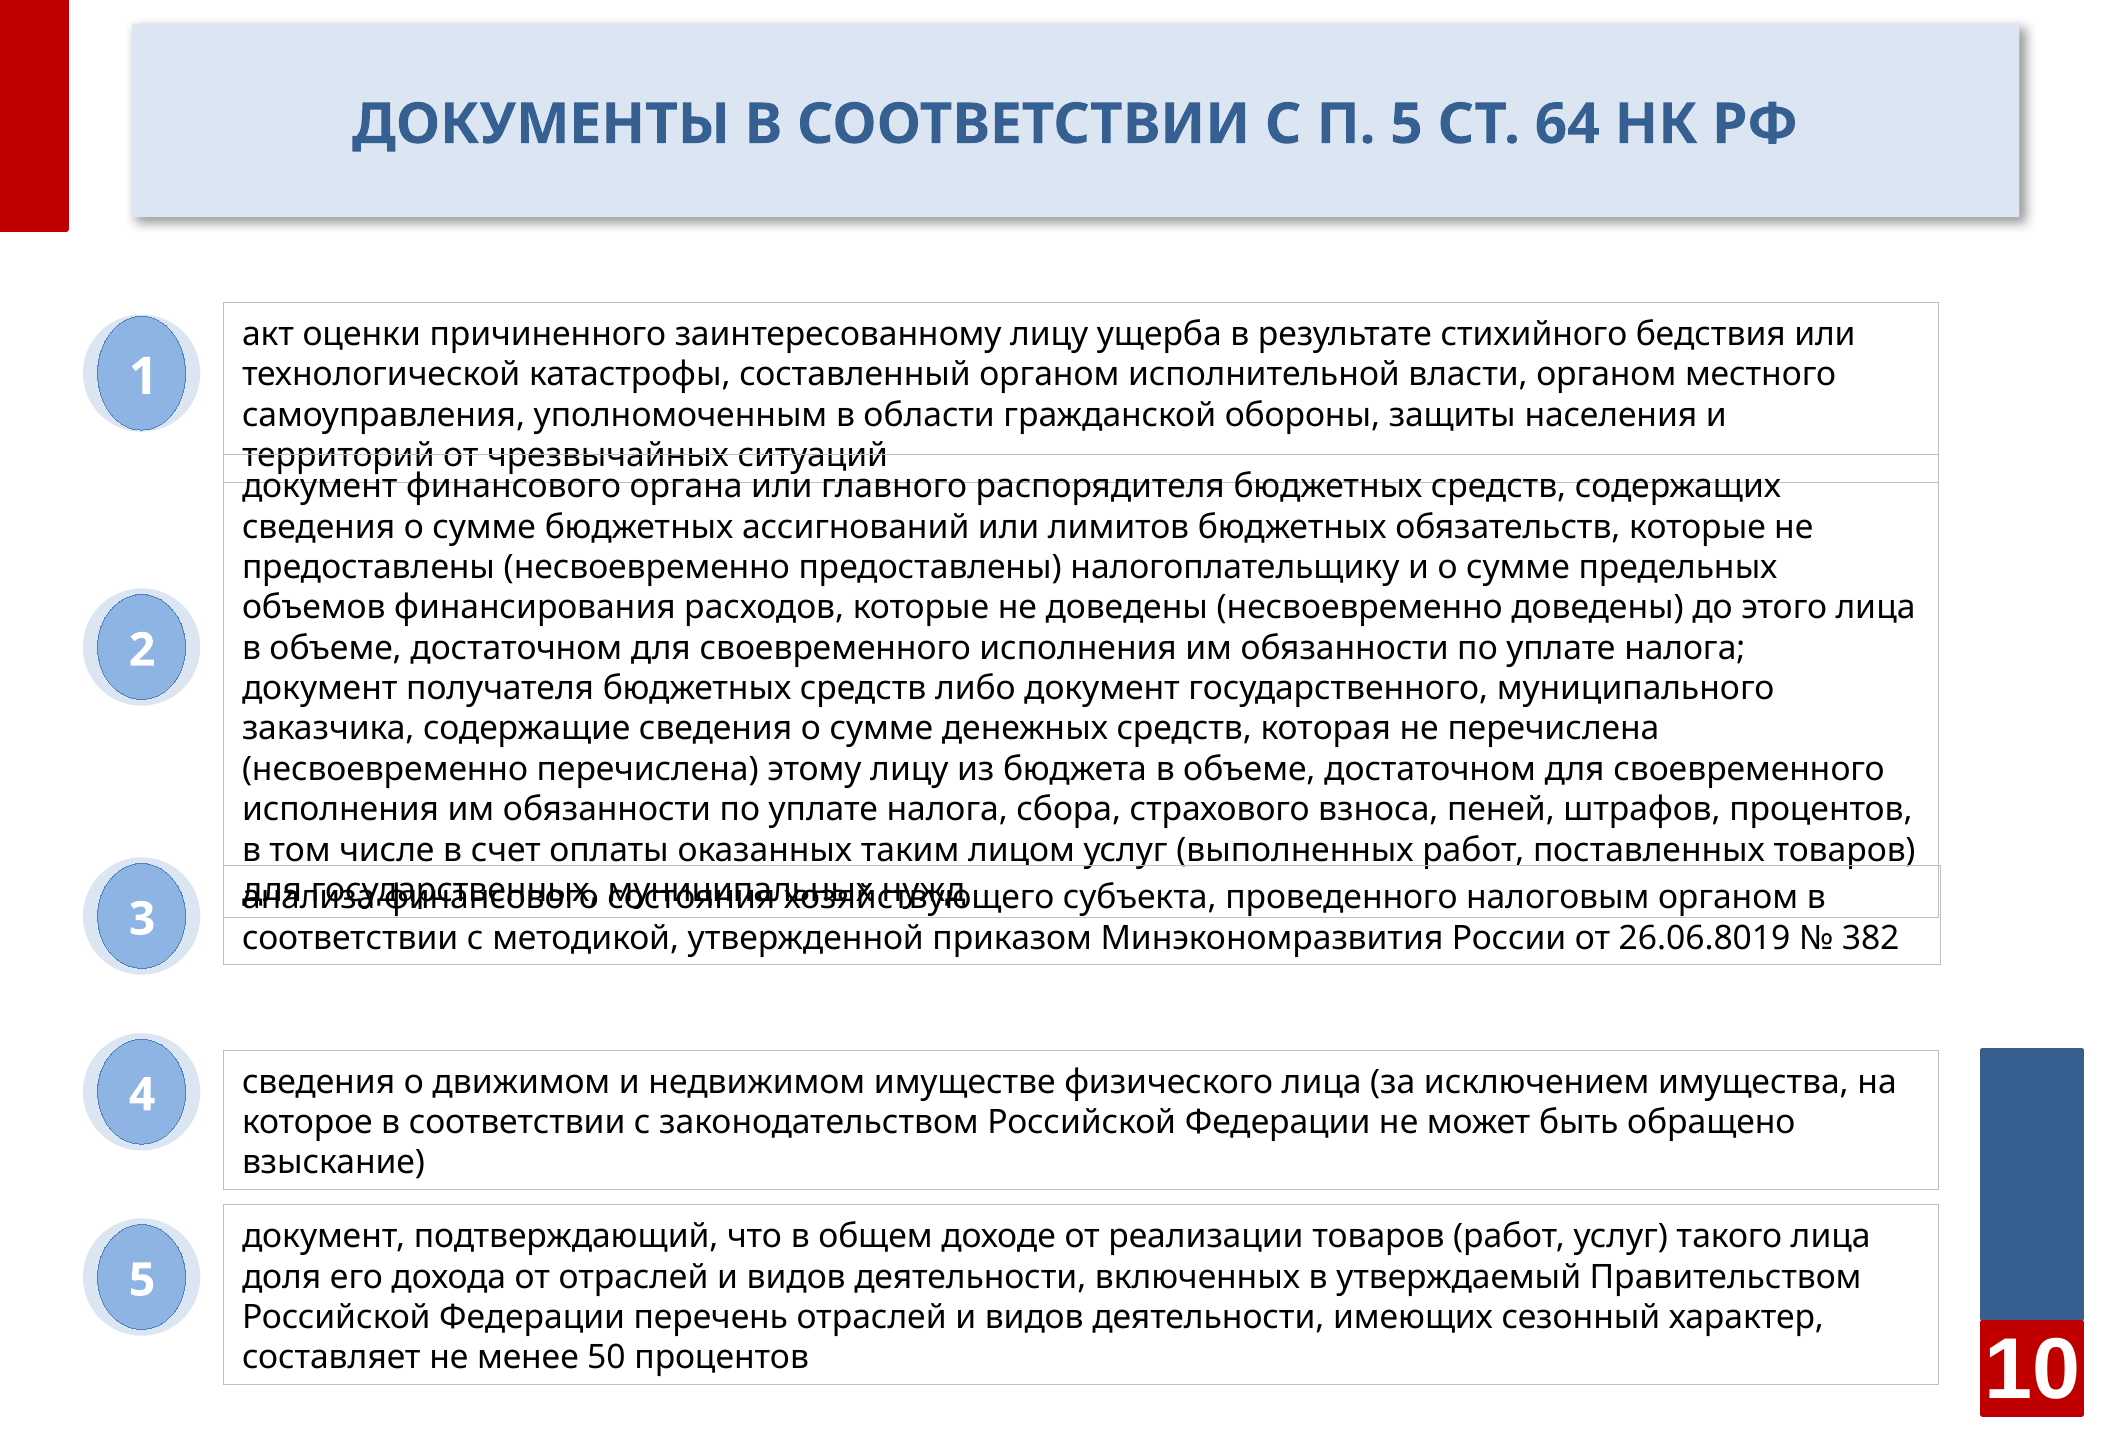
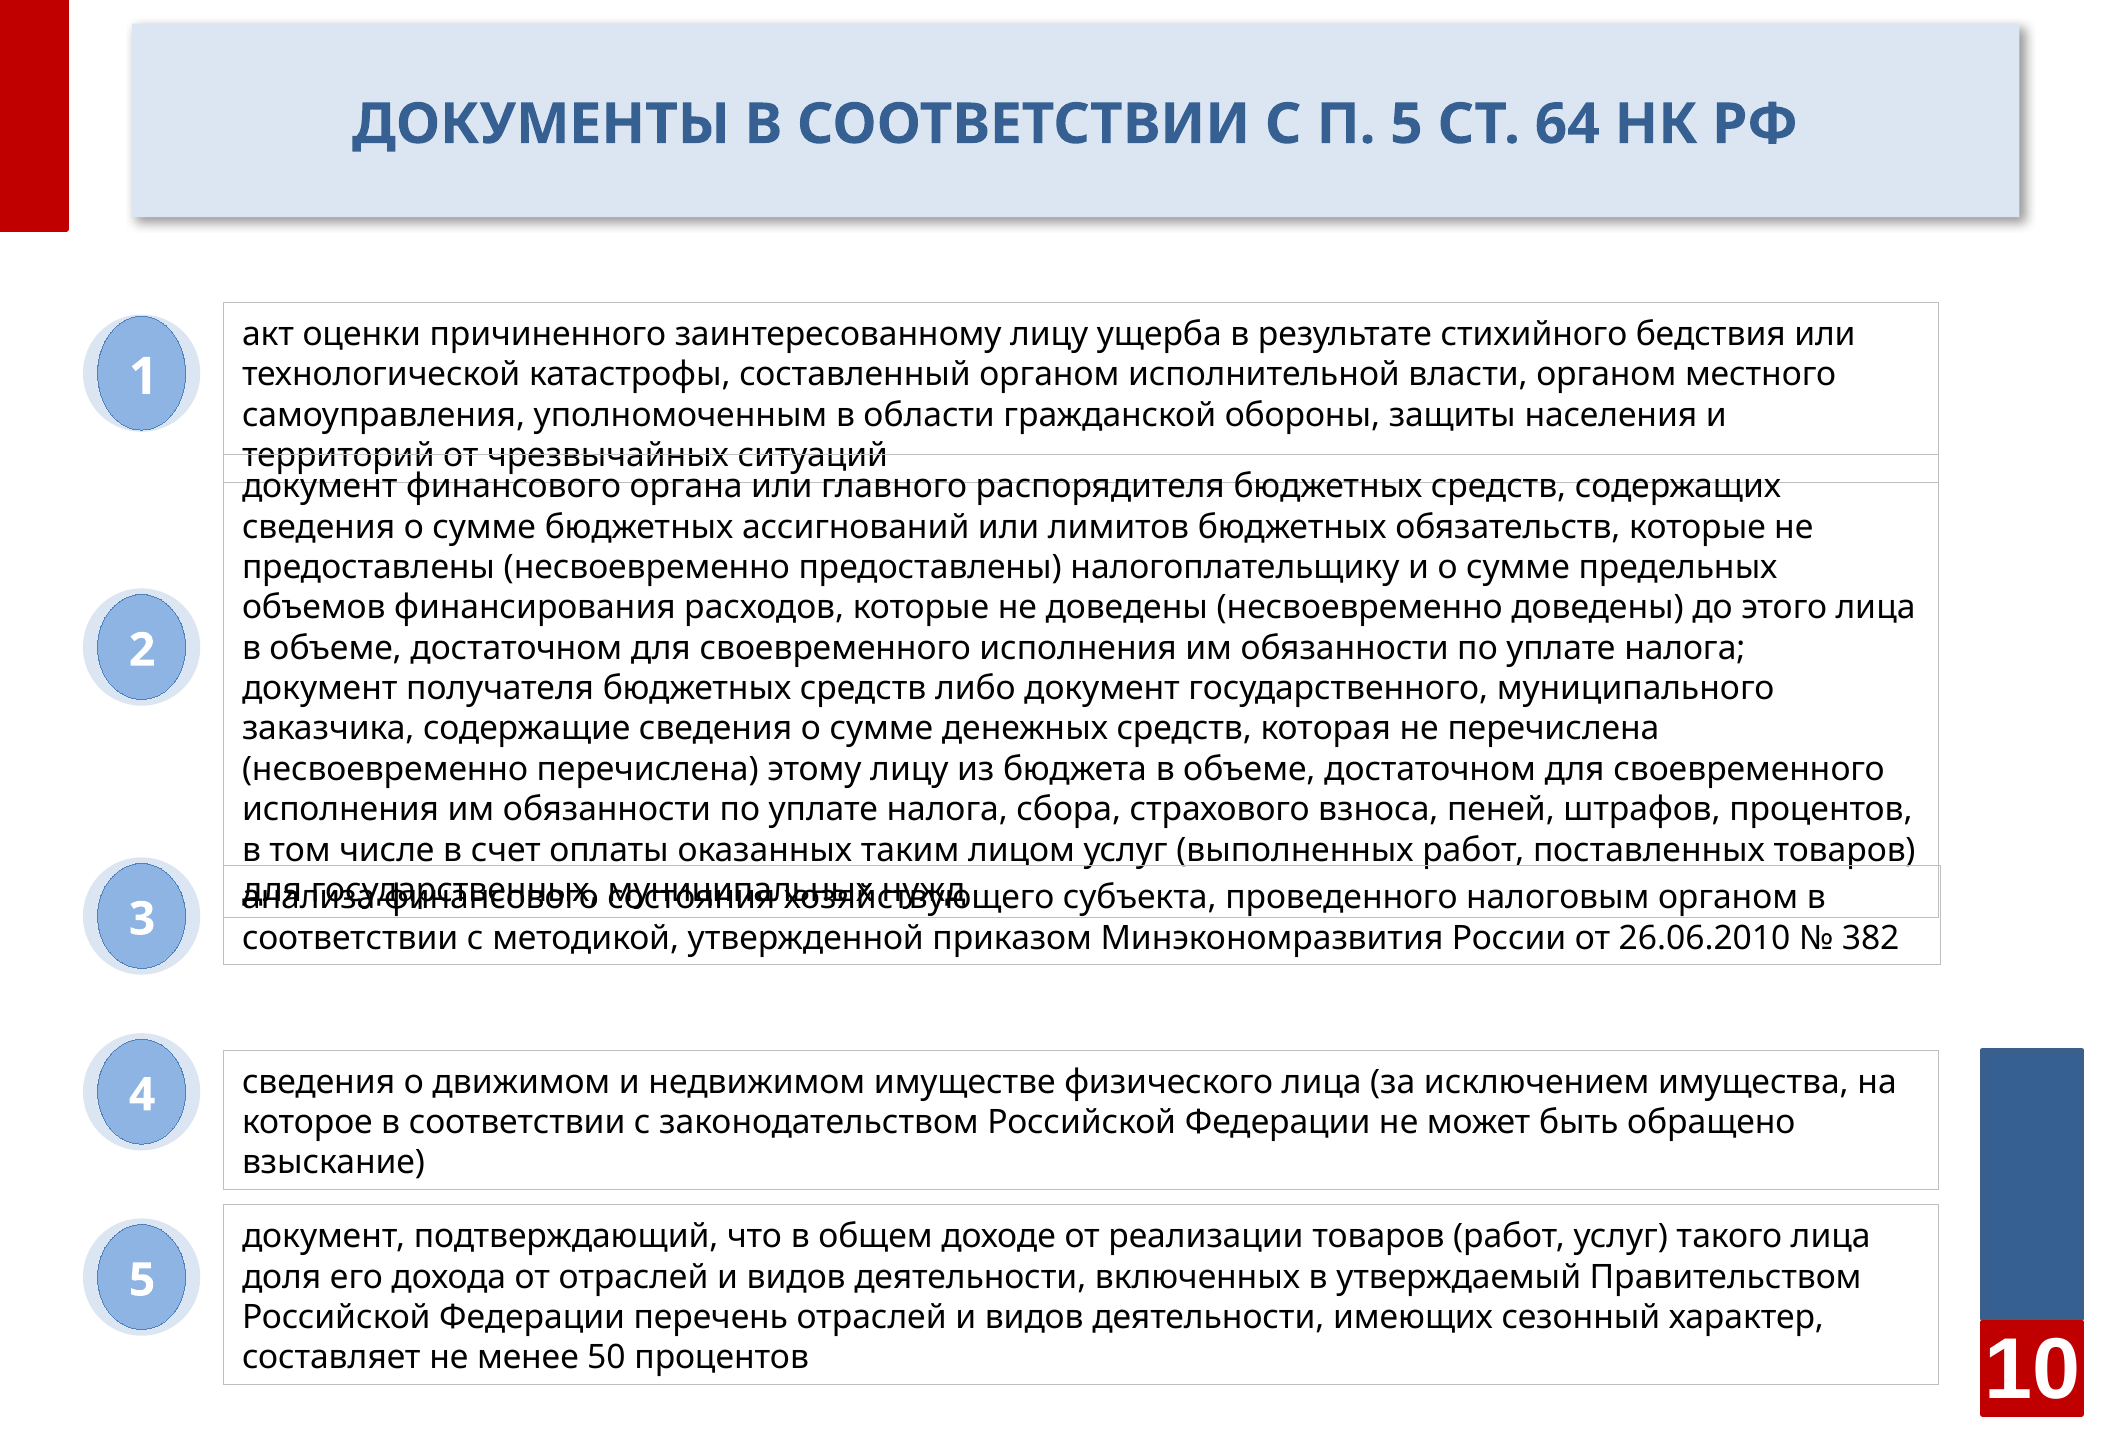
26.06.8019: 26.06.8019 -> 26.06.2010
